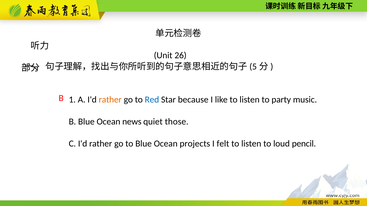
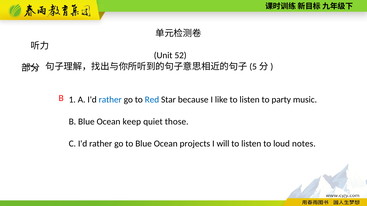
26: 26 -> 52
rather at (110, 100) colour: orange -> blue
news: news -> keep
felt: felt -> will
pencil: pencil -> notes
